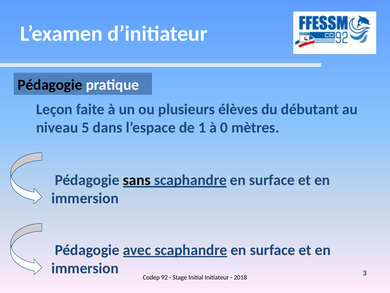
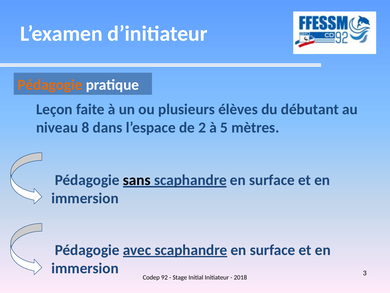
Pédagogie at (50, 85) colour: black -> orange
5: 5 -> 8
1: 1 -> 2
0: 0 -> 5
